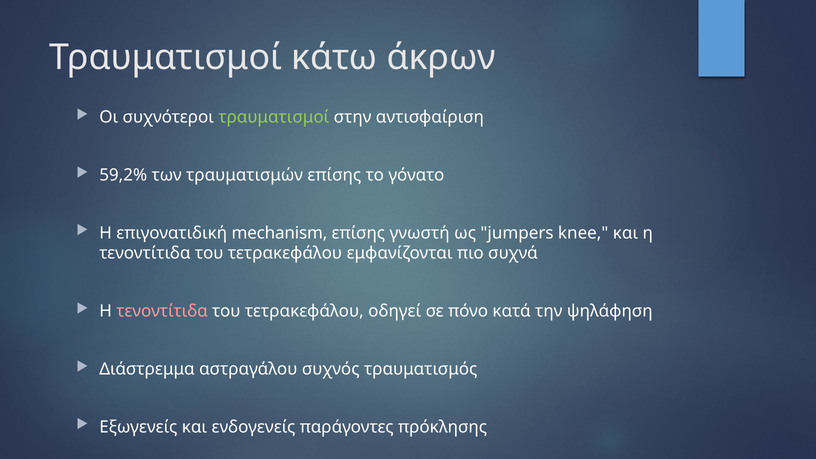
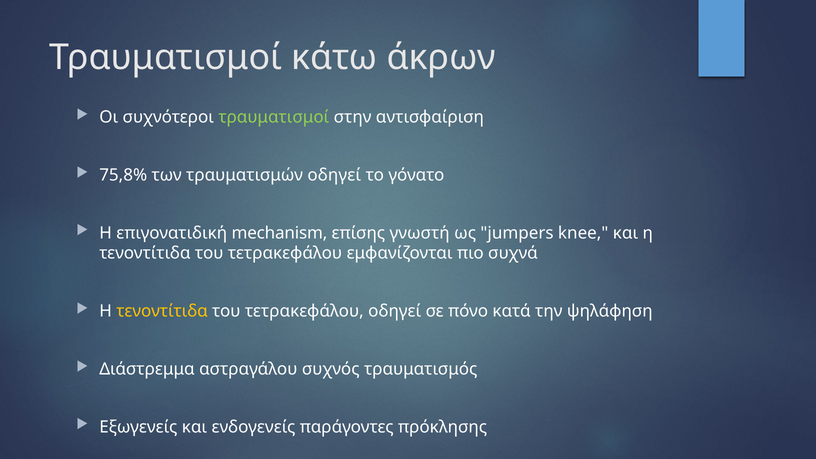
59,2%: 59,2% -> 75,8%
τραυματισμών επίσης: επίσης -> οδηγεί
τενοντίτιδα at (162, 311) colour: pink -> yellow
